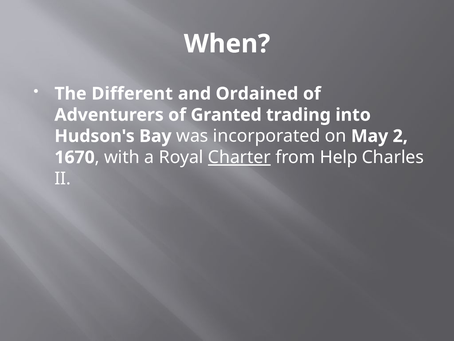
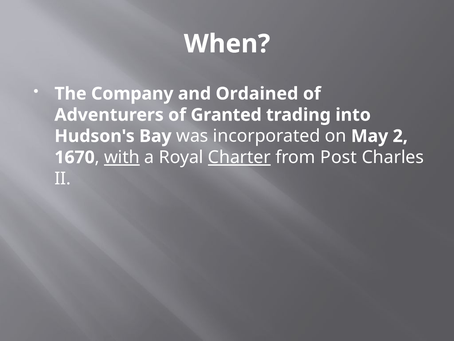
Different: Different -> Company
with underline: none -> present
Help: Help -> Post
